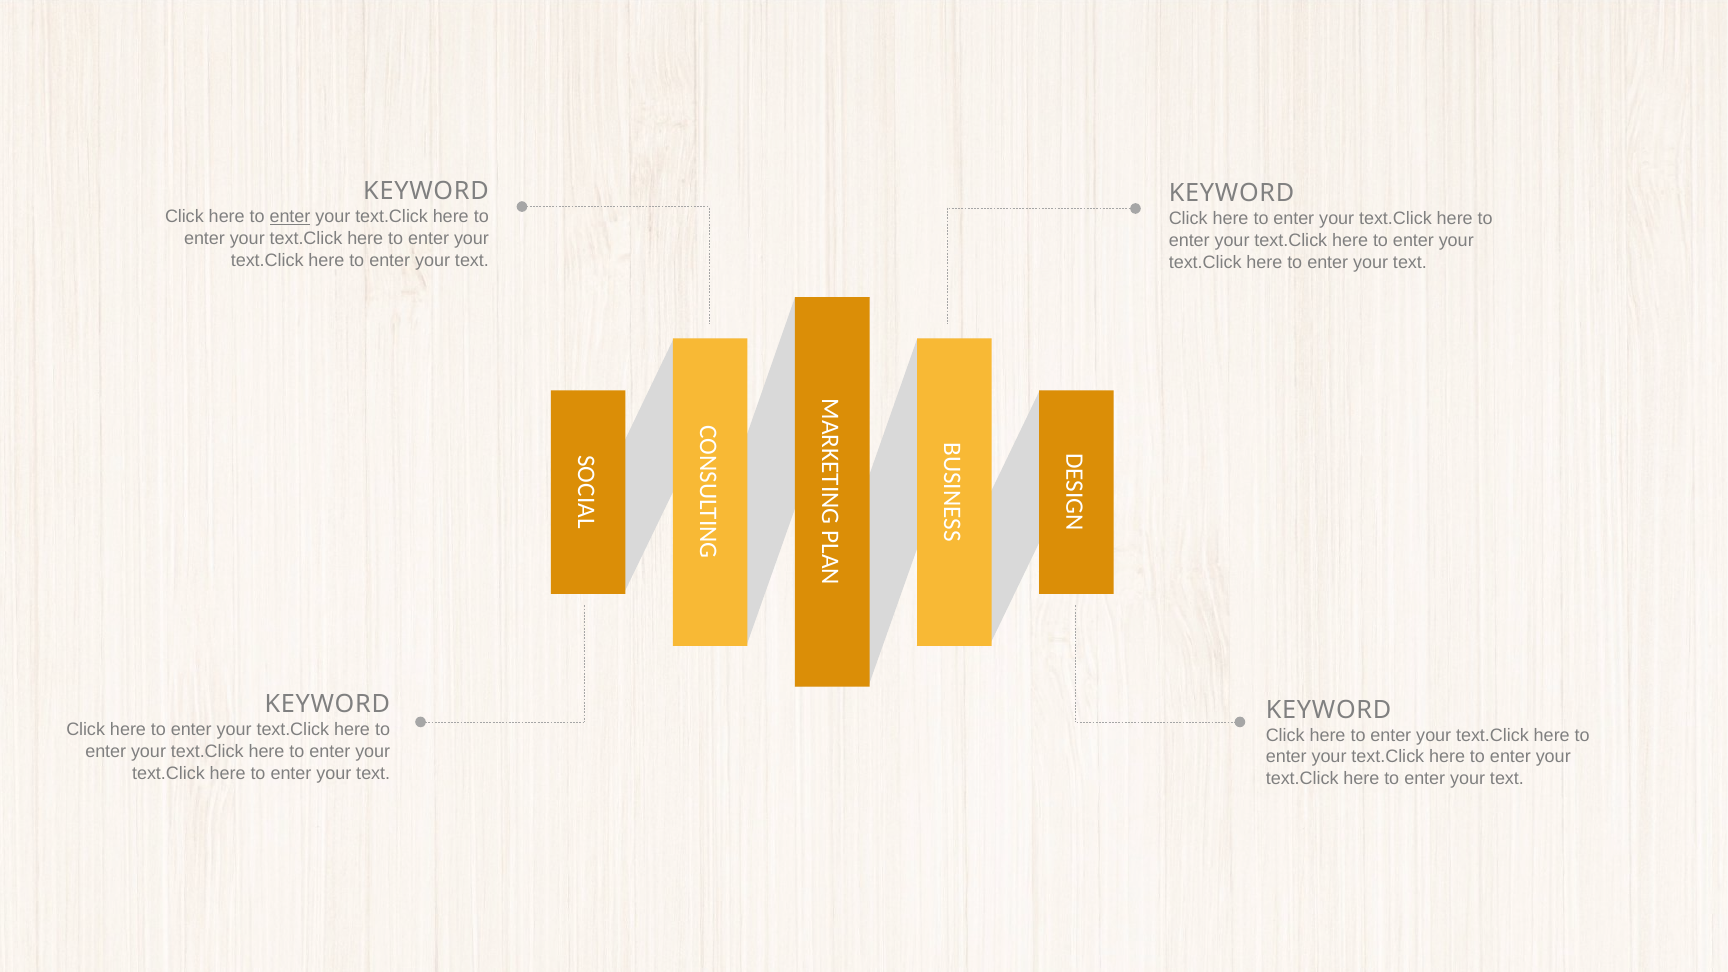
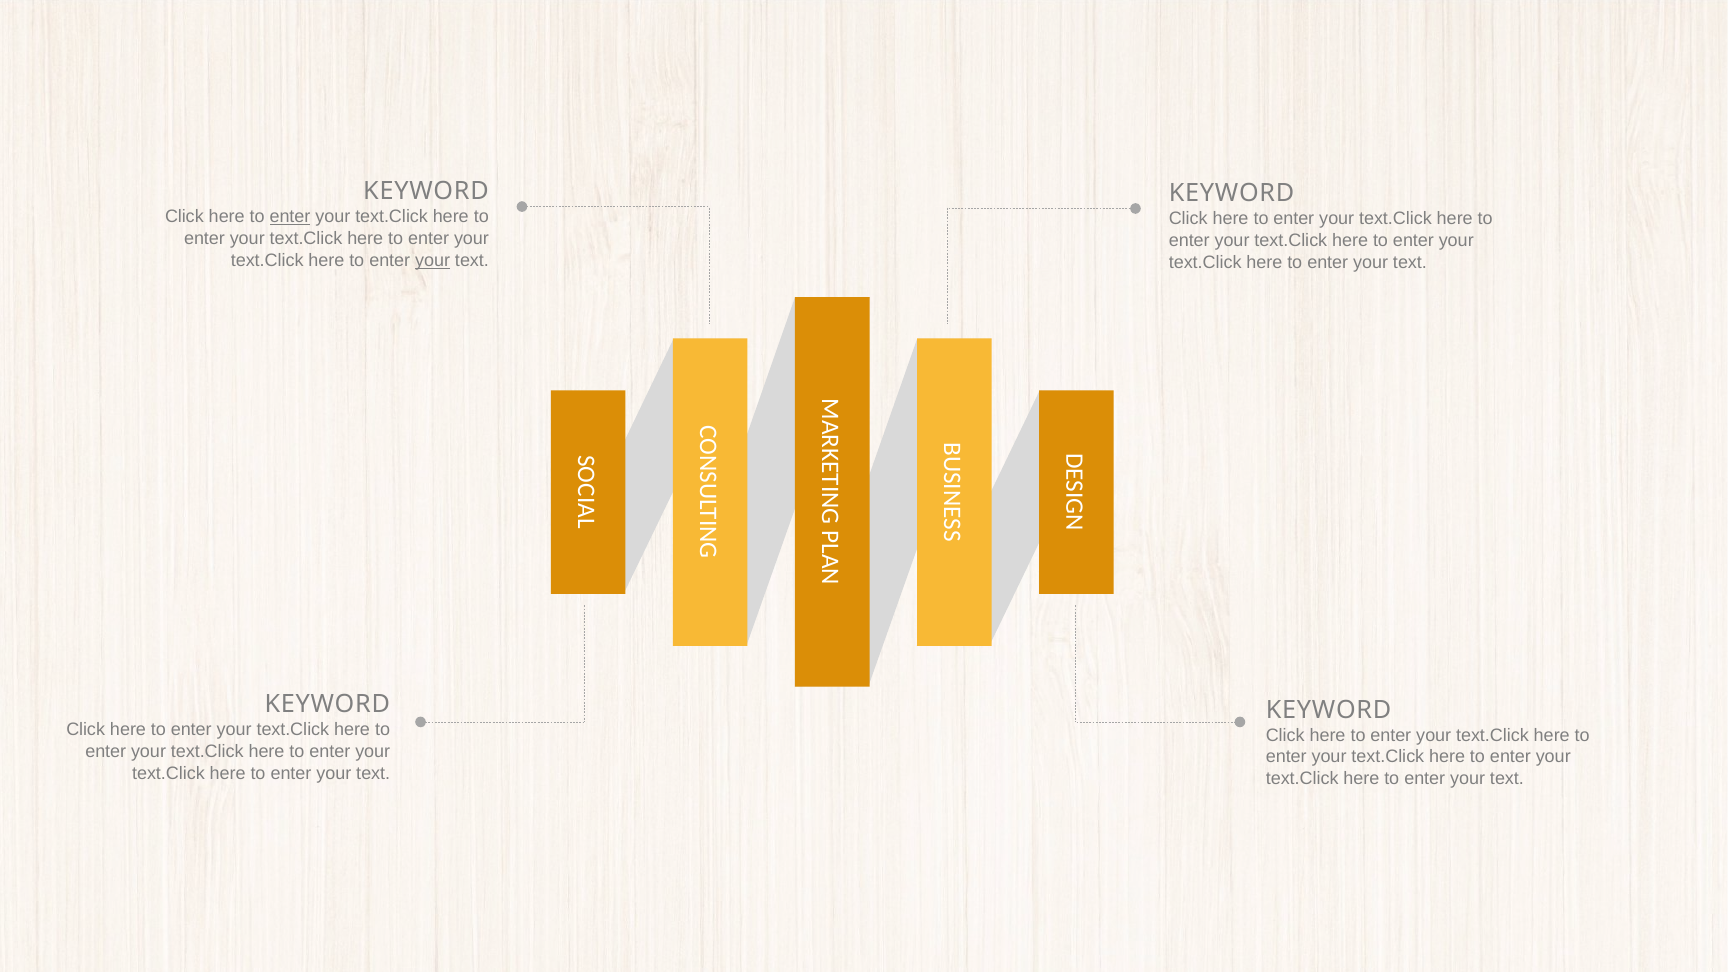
your at (433, 260) underline: none -> present
